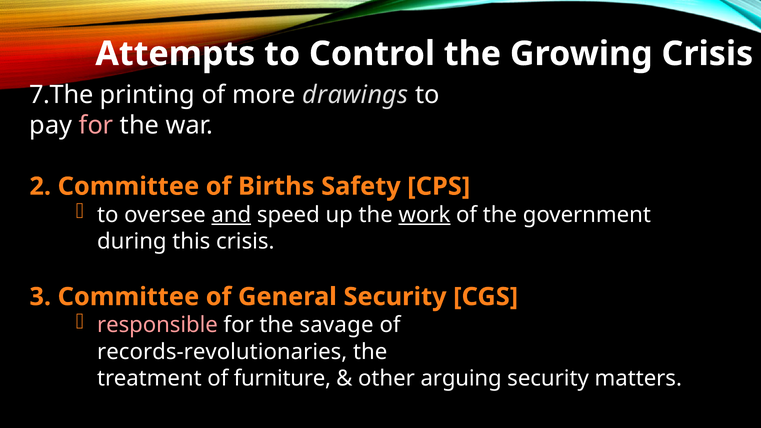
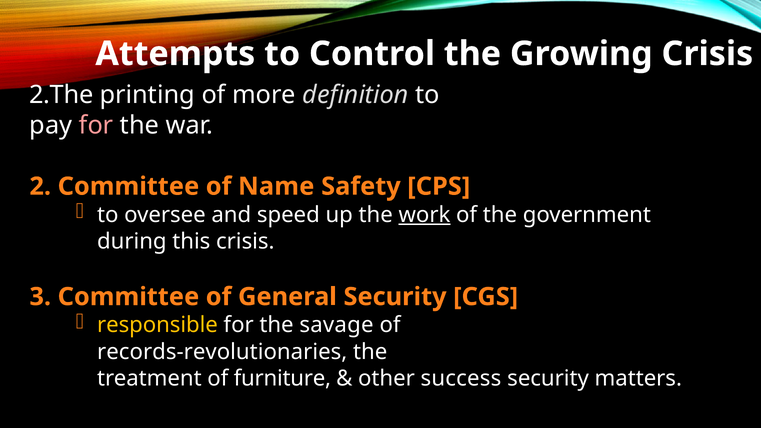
7.The: 7.The -> 2.The
drawings: drawings -> definition
Births: Births -> Name
and underline: present -> none
responsible colour: pink -> yellow
arguing: arguing -> success
